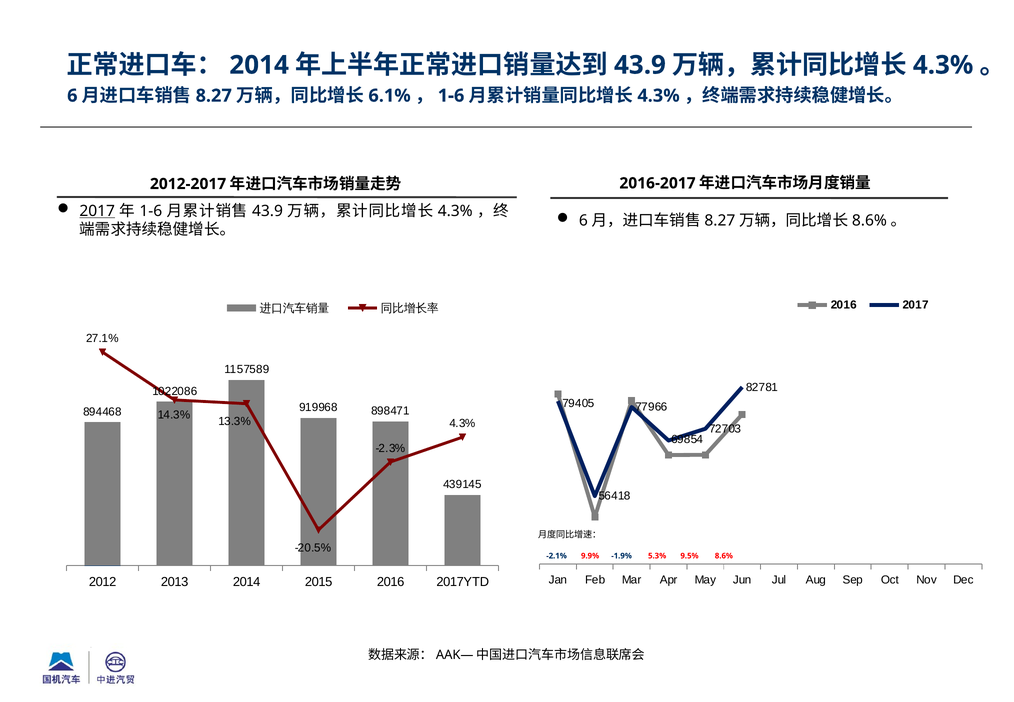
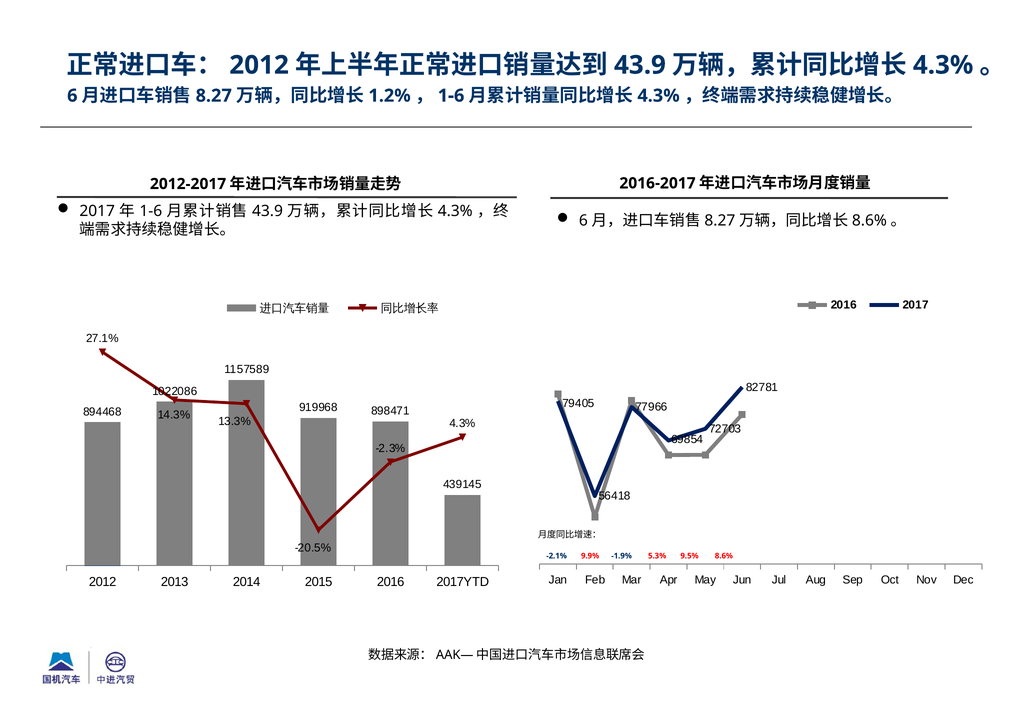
2014 at (259, 65): 2014 -> 2012
6.1%: 6.1% -> 1.2%
2017 at (97, 211) underline: present -> none
